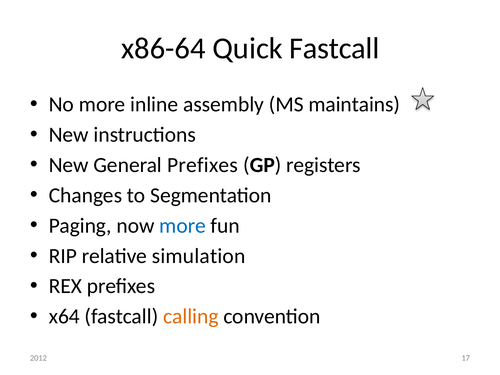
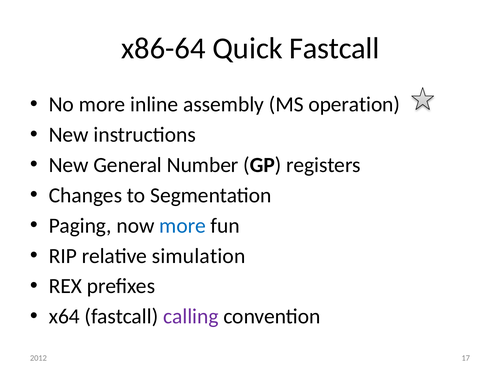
maintains: maintains -> operation
General Prefixes: Prefixes -> Number
calling colour: orange -> purple
